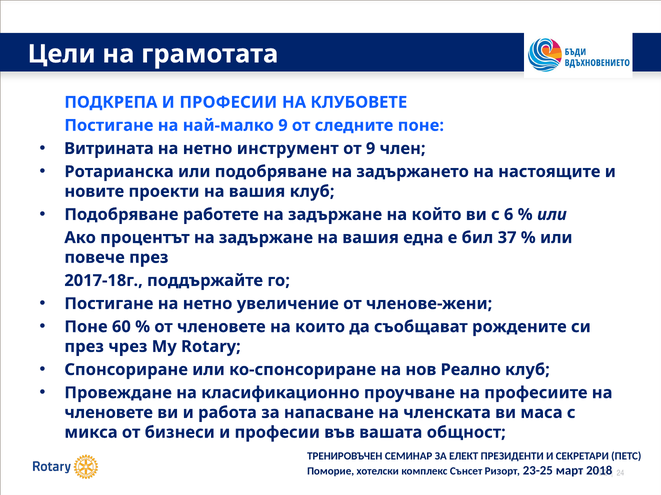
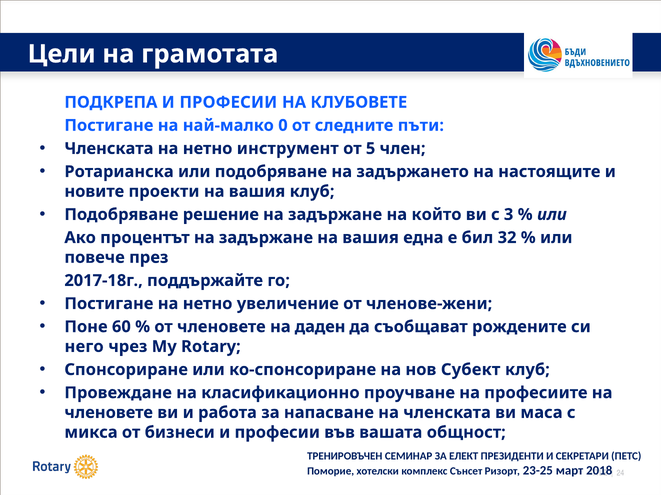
най-малко 9: 9 -> 0
следните поне: поне -> пъти
Витрината at (109, 149): Витрината -> Членската
от 9: 9 -> 5
работете: работете -> решение
6: 6 -> 3
37: 37 -> 32
които: които -> даден
през at (84, 347): през -> него
Реално: Реално -> Субект
